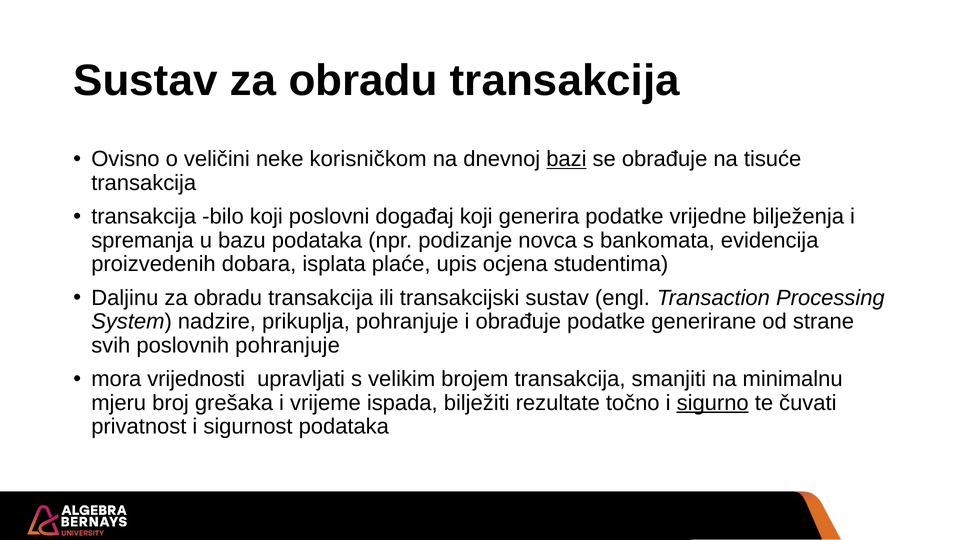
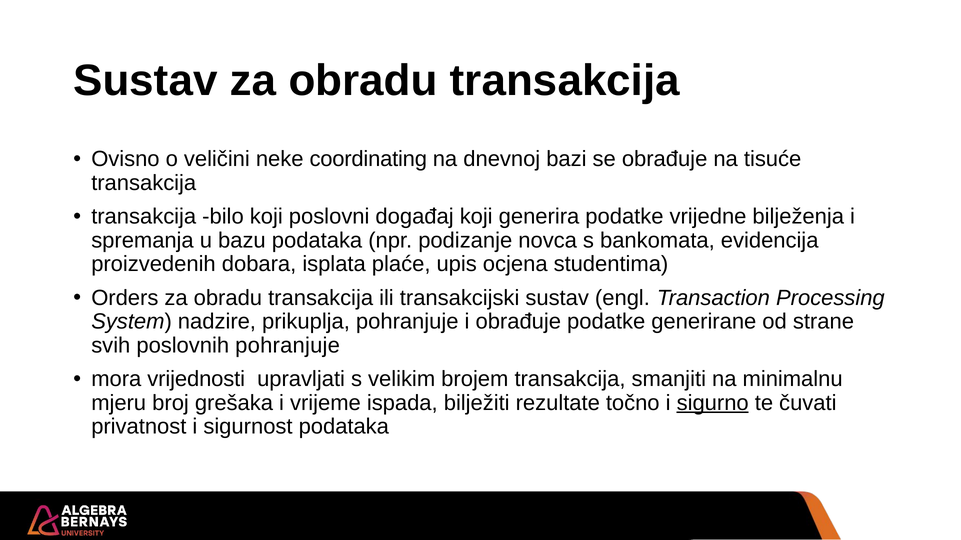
korisničkom: korisničkom -> coordinating
bazi underline: present -> none
Daljinu: Daljinu -> Orders
